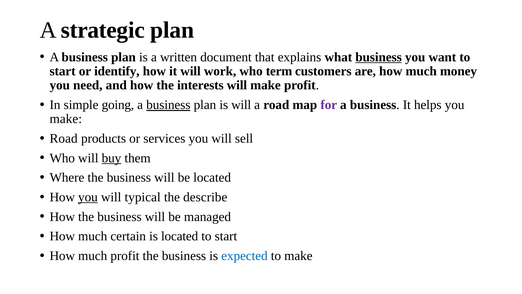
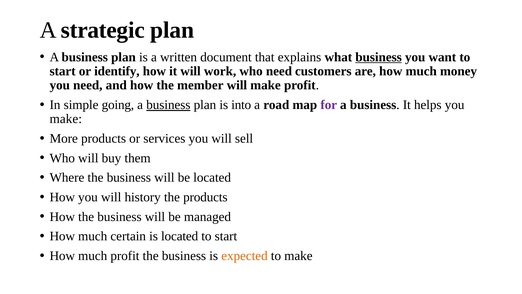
who term: term -> need
interests: interests -> member
is will: will -> into
Road at (64, 138): Road -> More
buy underline: present -> none
you at (88, 197) underline: present -> none
typical: typical -> history
the describe: describe -> products
expected colour: blue -> orange
